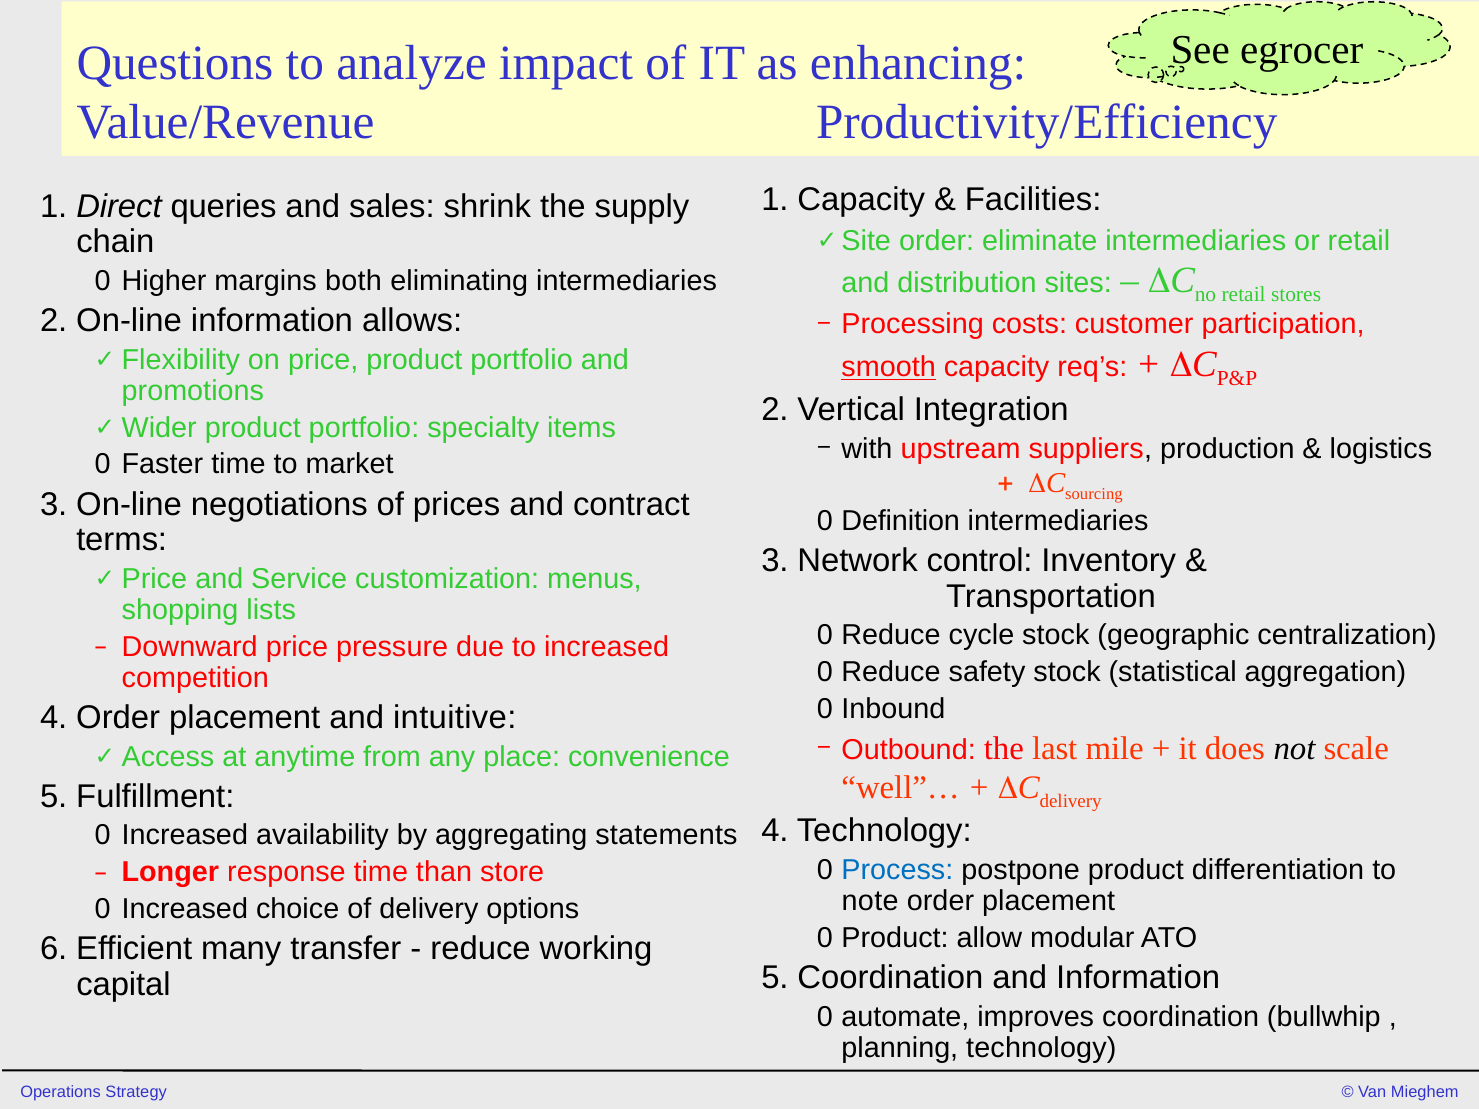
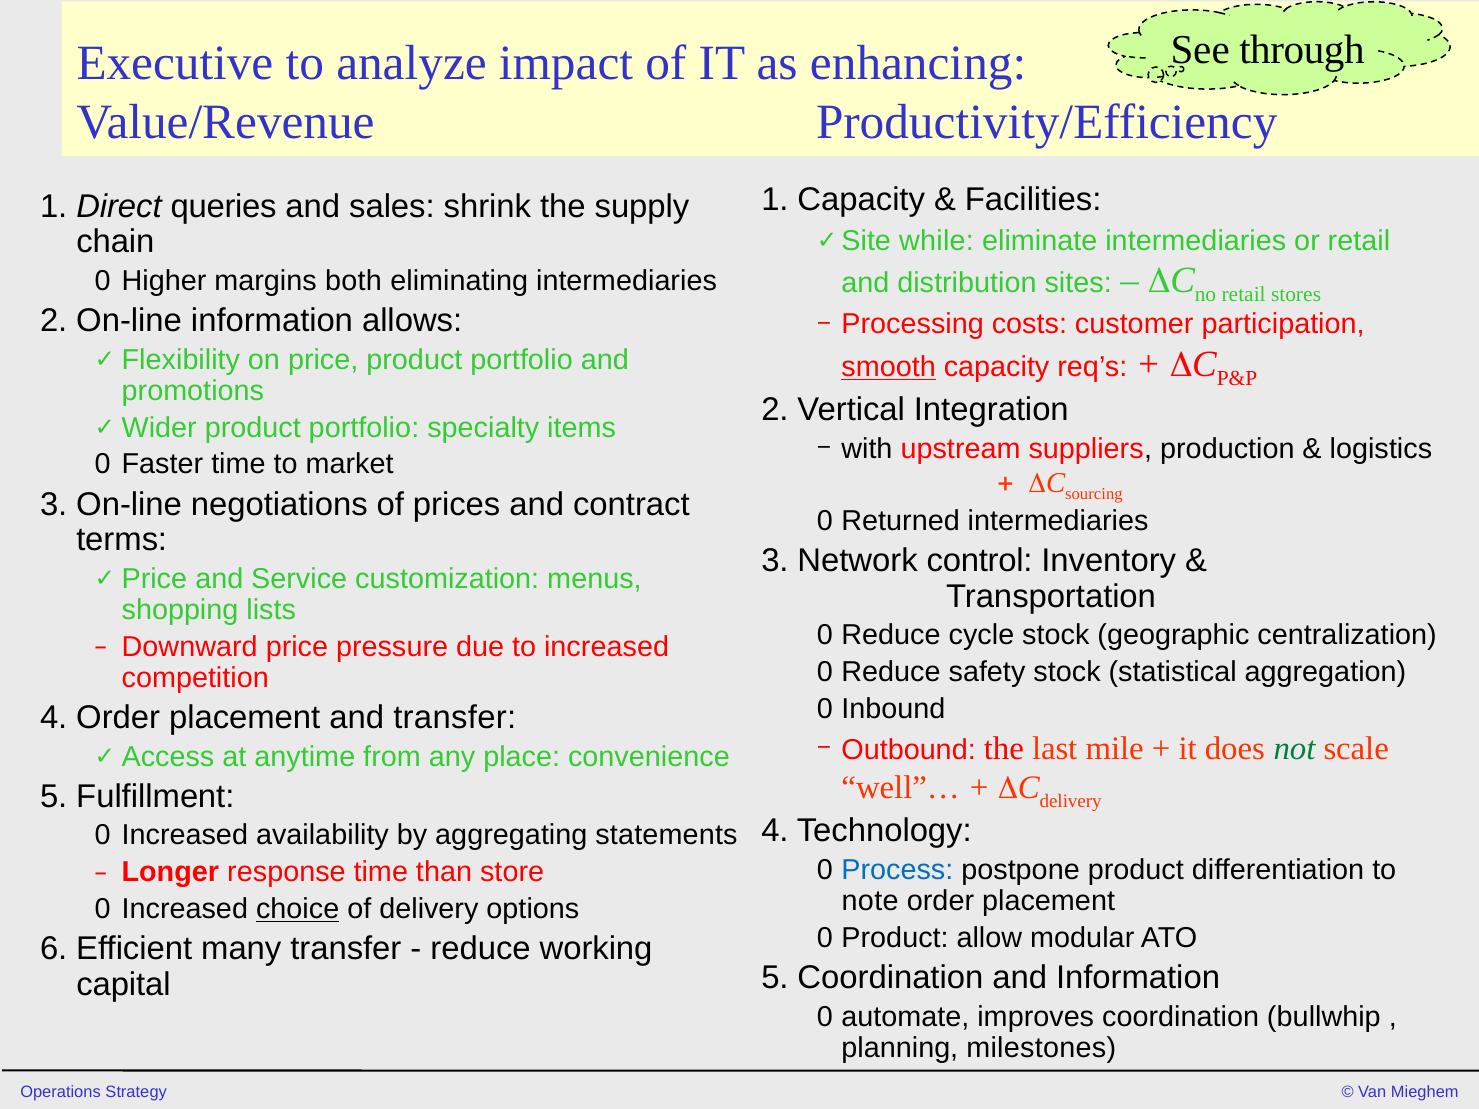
egrocer: egrocer -> through
Questions: Questions -> Executive
order at (937, 241): order -> while
Definition: Definition -> Returned
and intuitive: intuitive -> transfer
not colour: black -> green
choice underline: none -> present
planning technology: technology -> milestones
